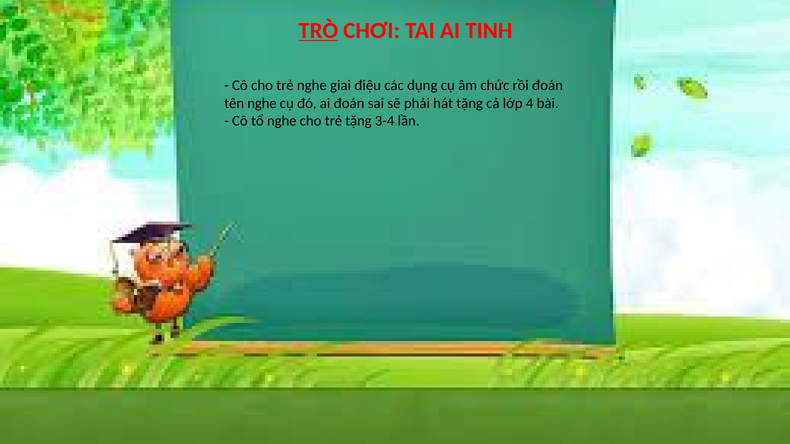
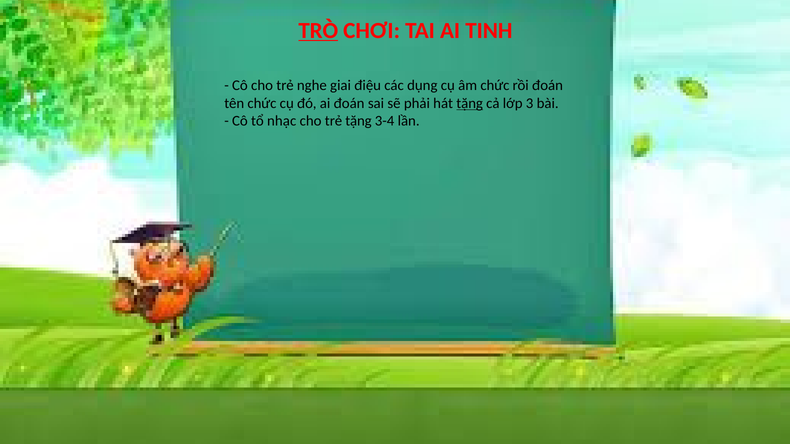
tên nghe: nghe -> chức
tặng at (470, 103) underline: none -> present
4: 4 -> 3
tổ nghe: nghe -> nhạc
